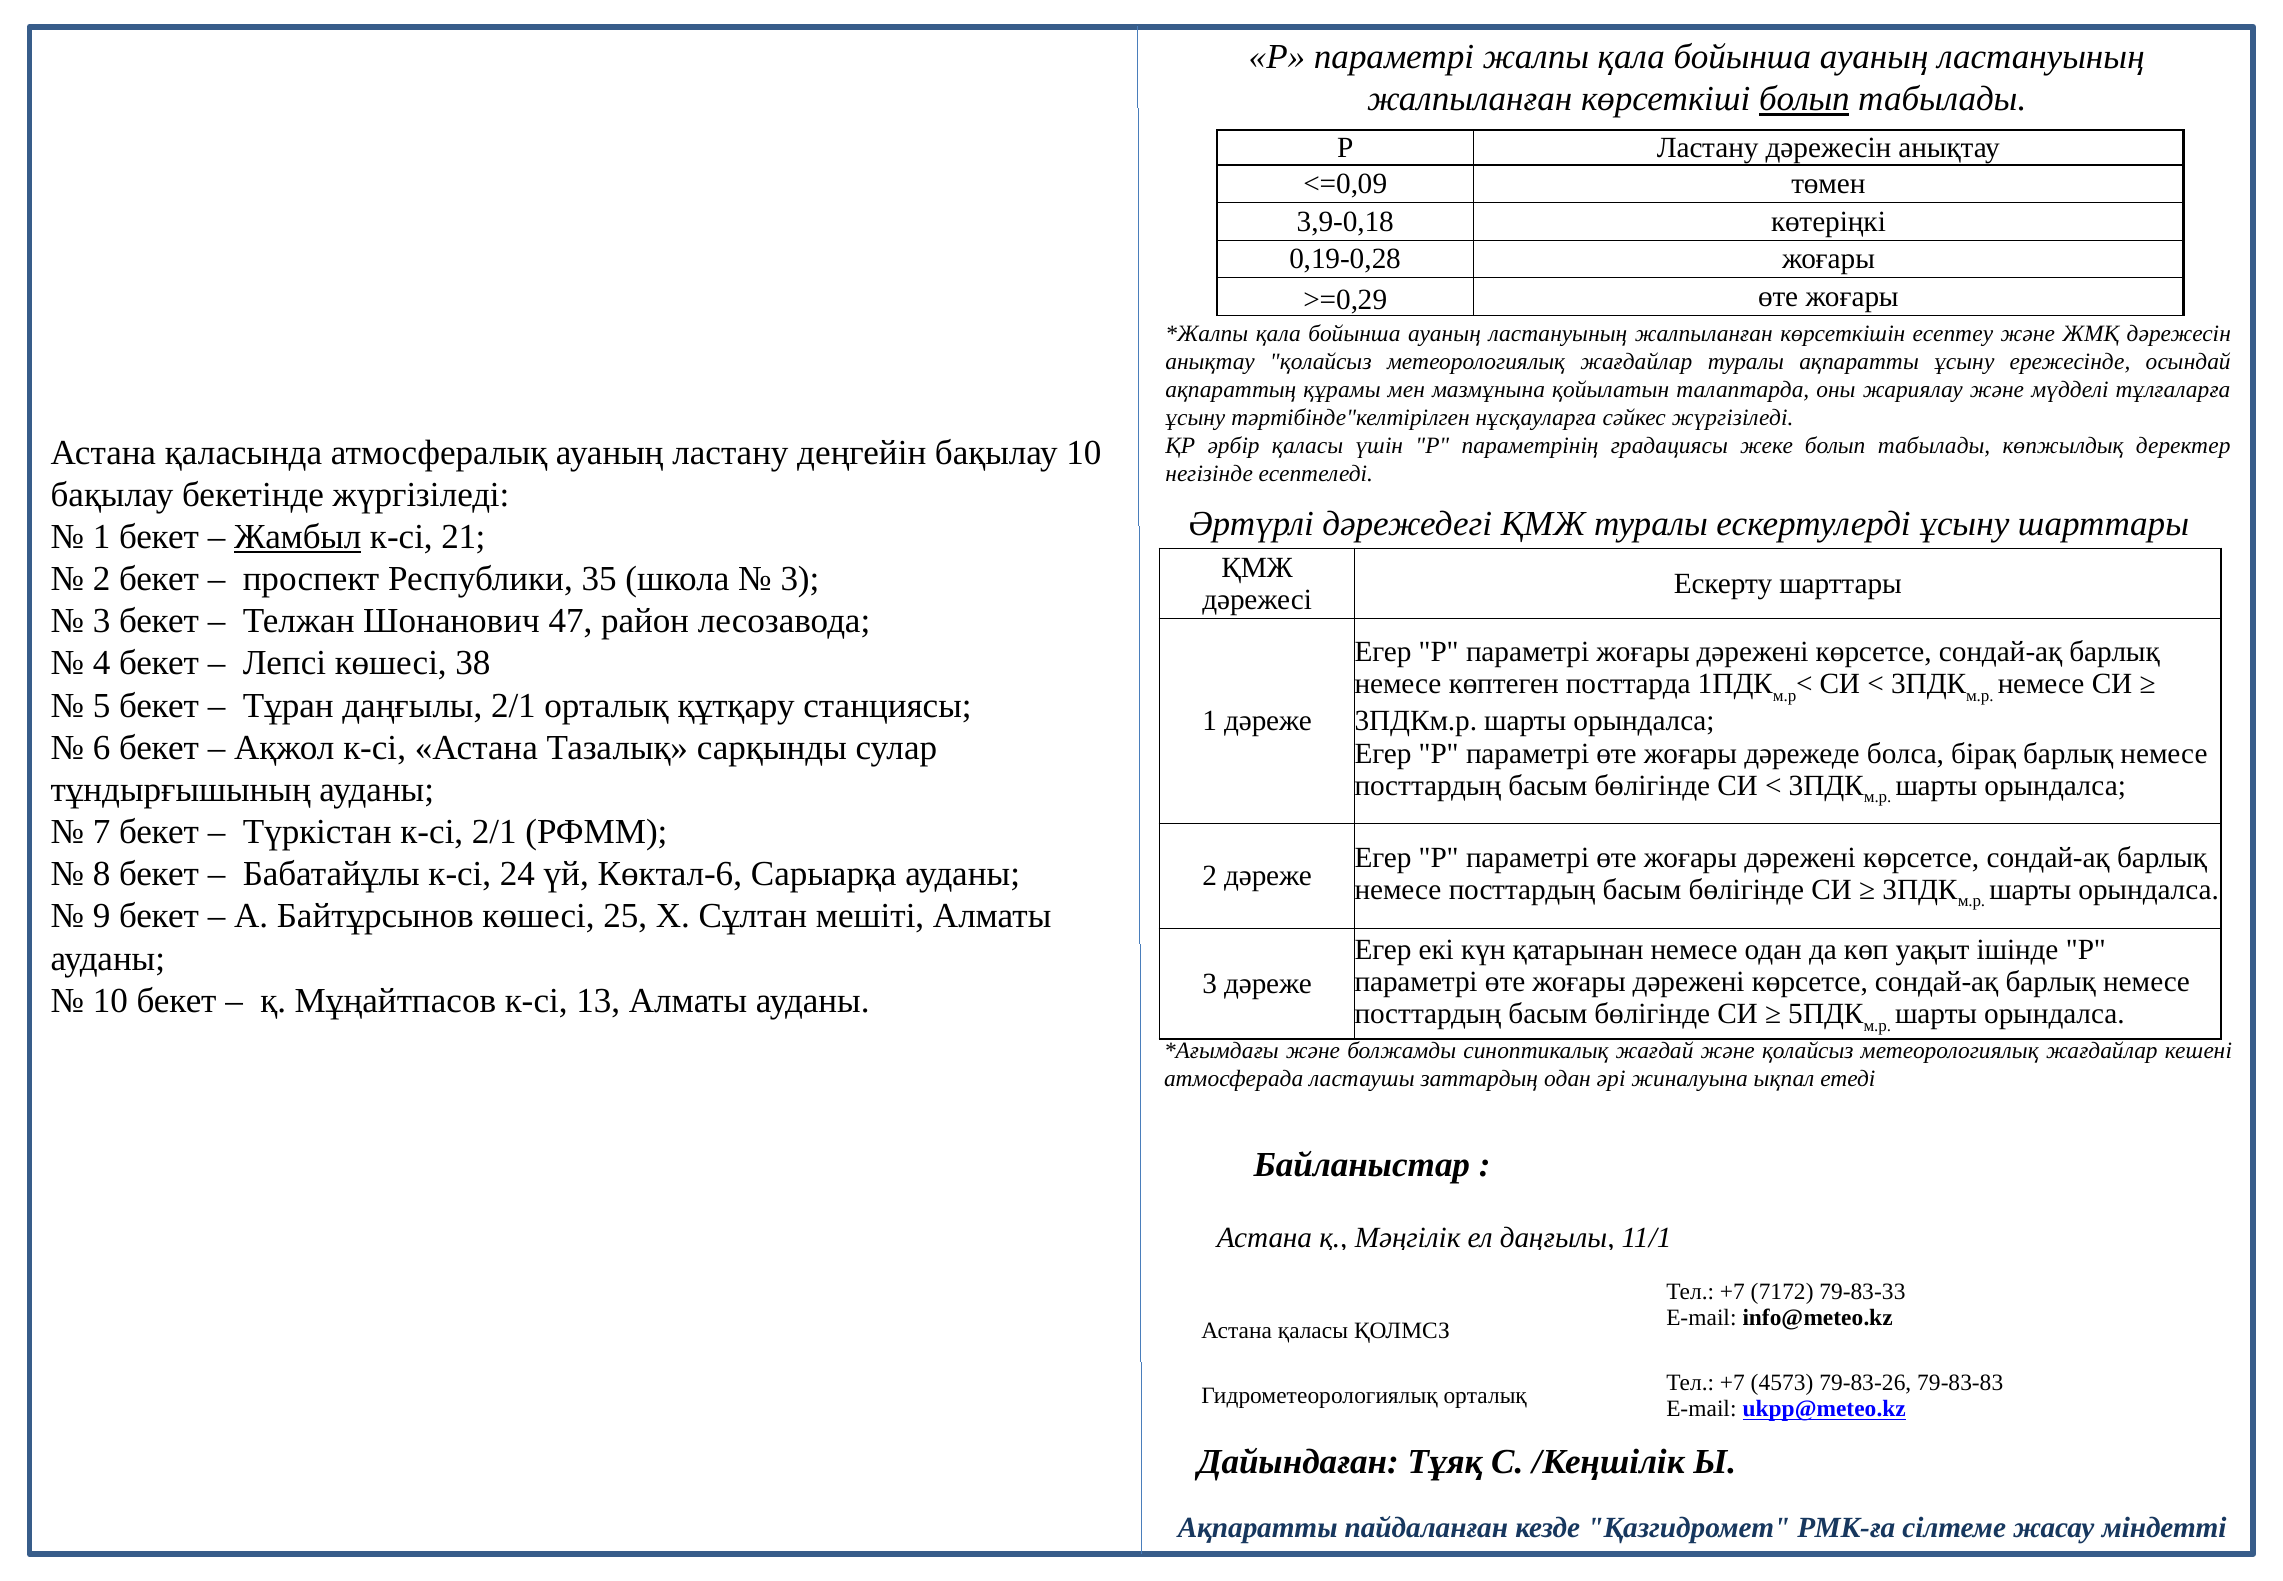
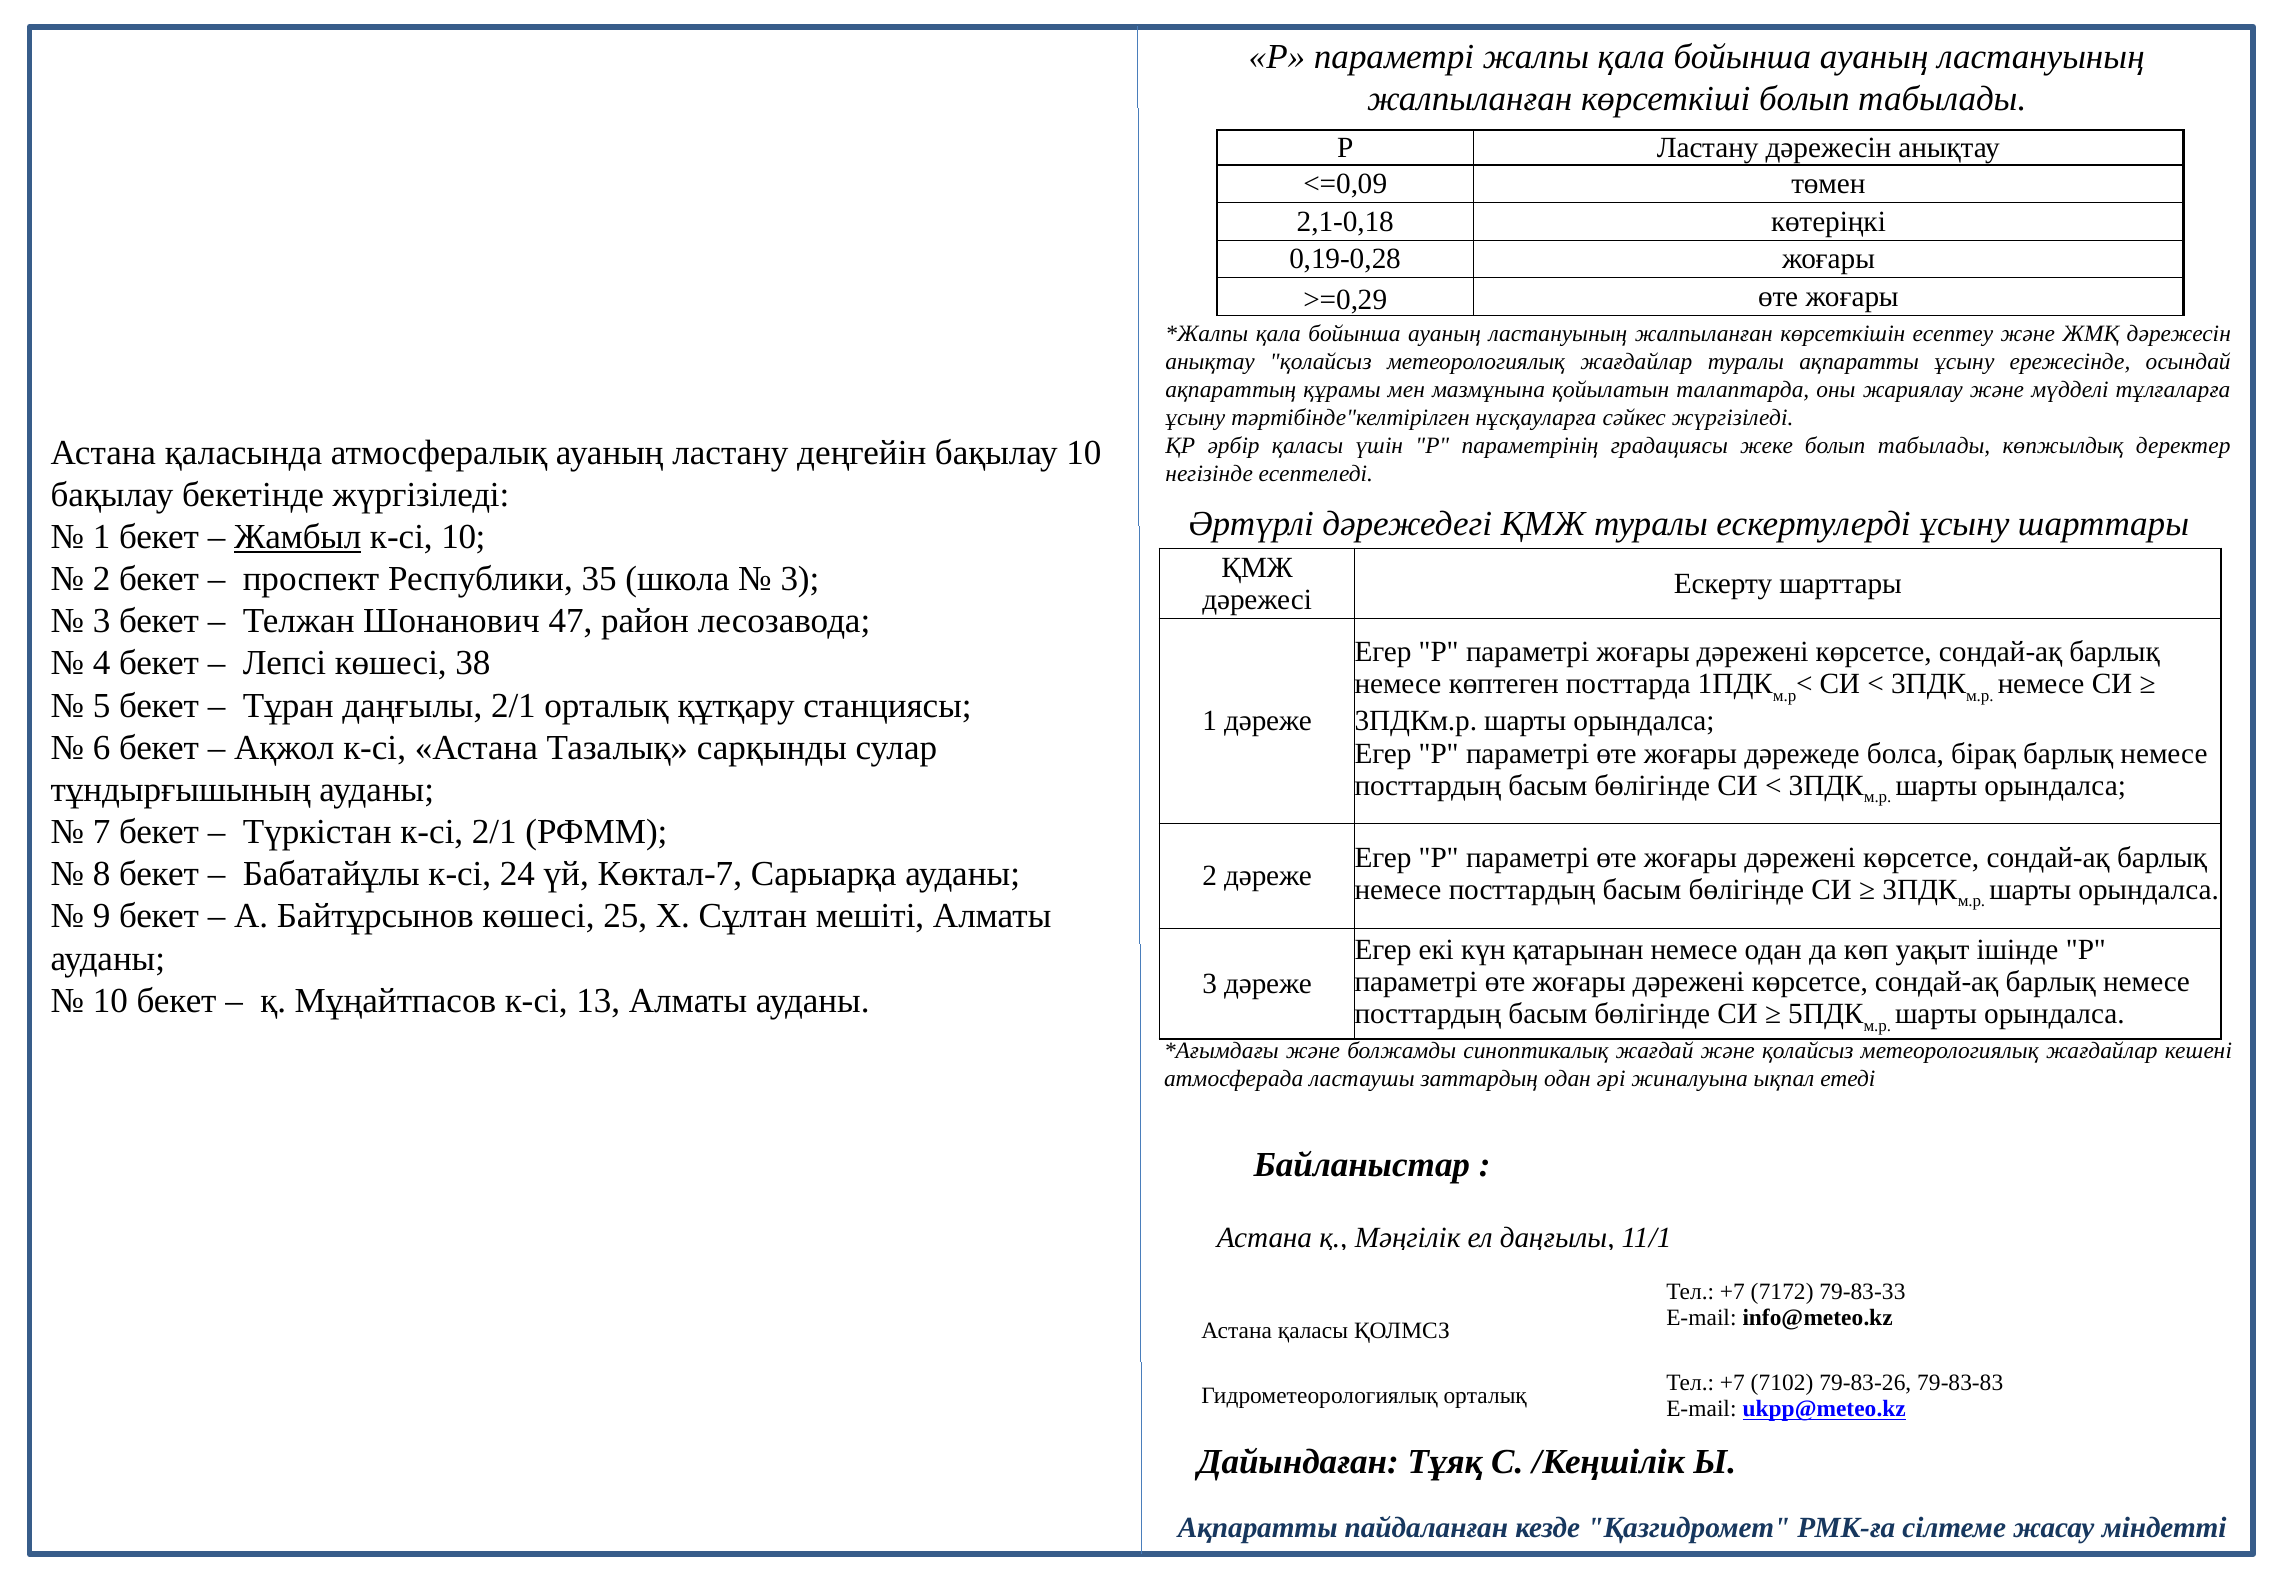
болып at (1804, 99) underline: present -> none
3,9-0,18: 3,9-0,18 -> 2,1-0,18
к-сі 21: 21 -> 10
Көктал-6: Көктал-6 -> Көктал-7
4573: 4573 -> 7102
